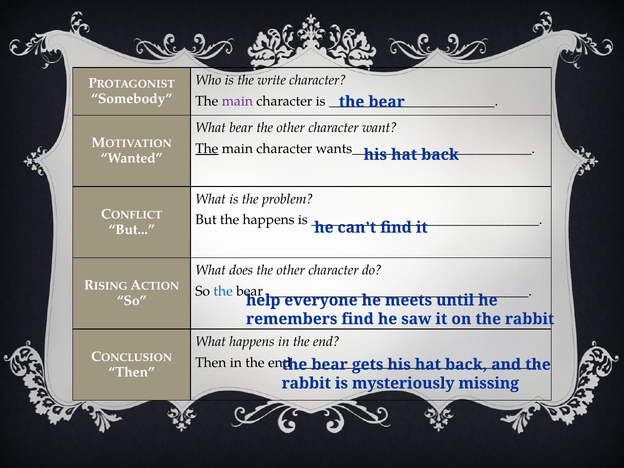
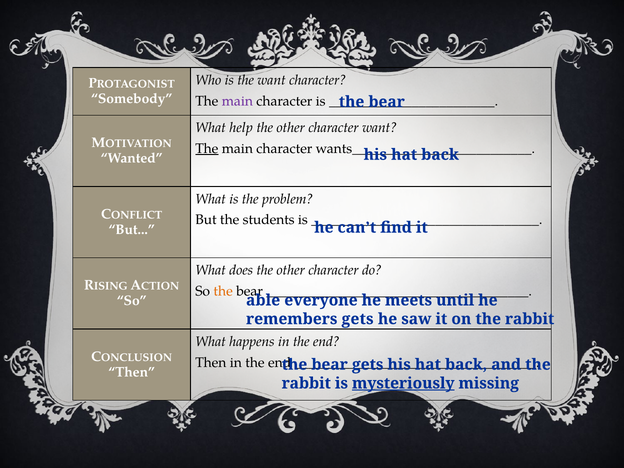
the write: write -> want
What bear: bear -> help
the happens: happens -> students
the at (223, 291) colour: blue -> orange
help: help -> able
remembers find: find -> gets
mysteriously underline: none -> present
